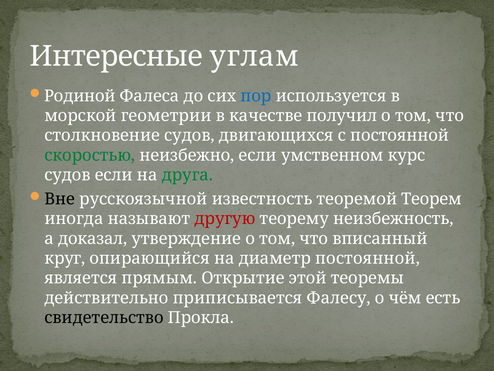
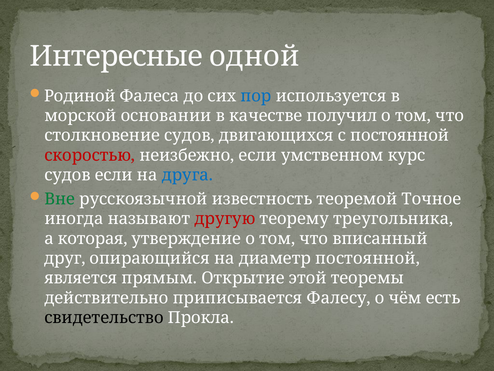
углам: углам -> одной
геометрии: геометрии -> основании
скоростью colour: green -> red
друга colour: green -> blue
Вне colour: black -> green
Теорем: Теорем -> Точное
неизбежность: неизбежность -> треугольника
доказал: доказал -> которая
круг: круг -> друг
